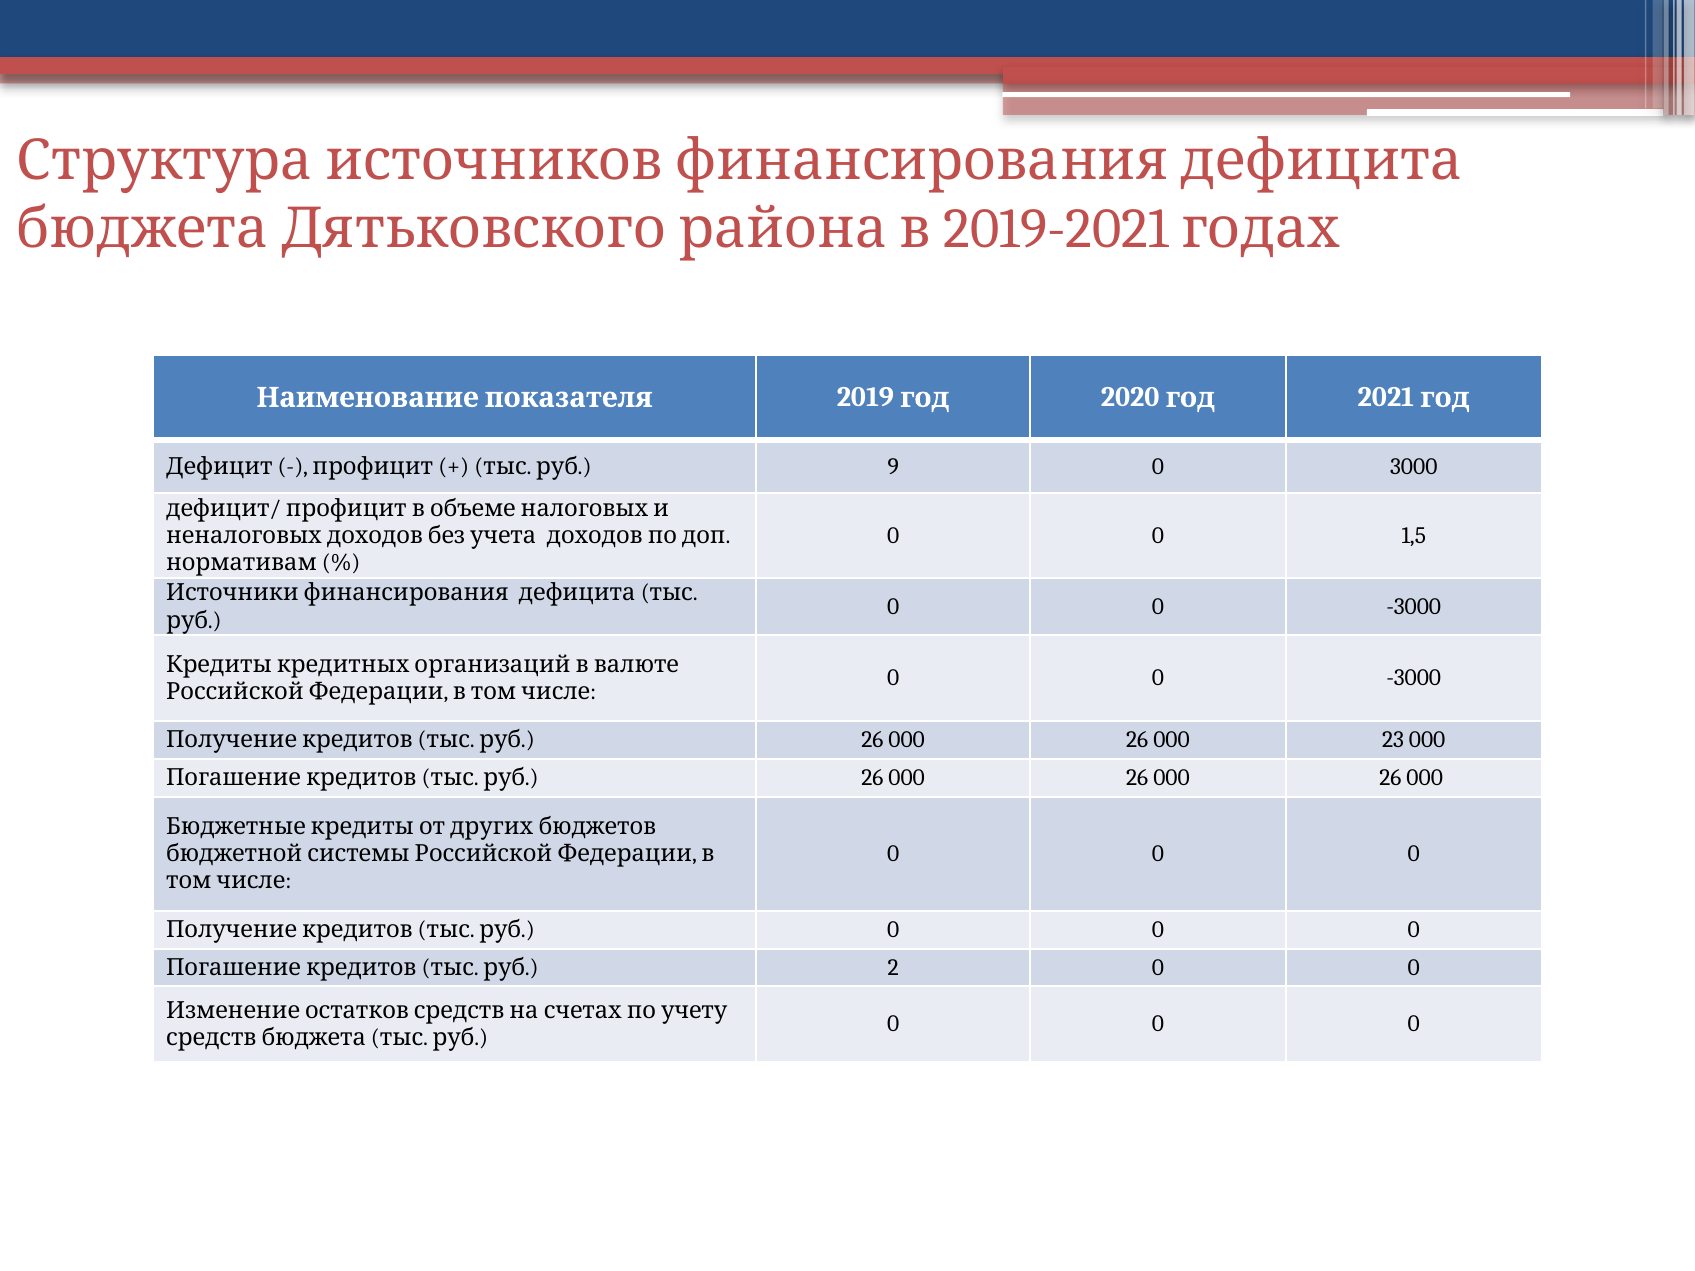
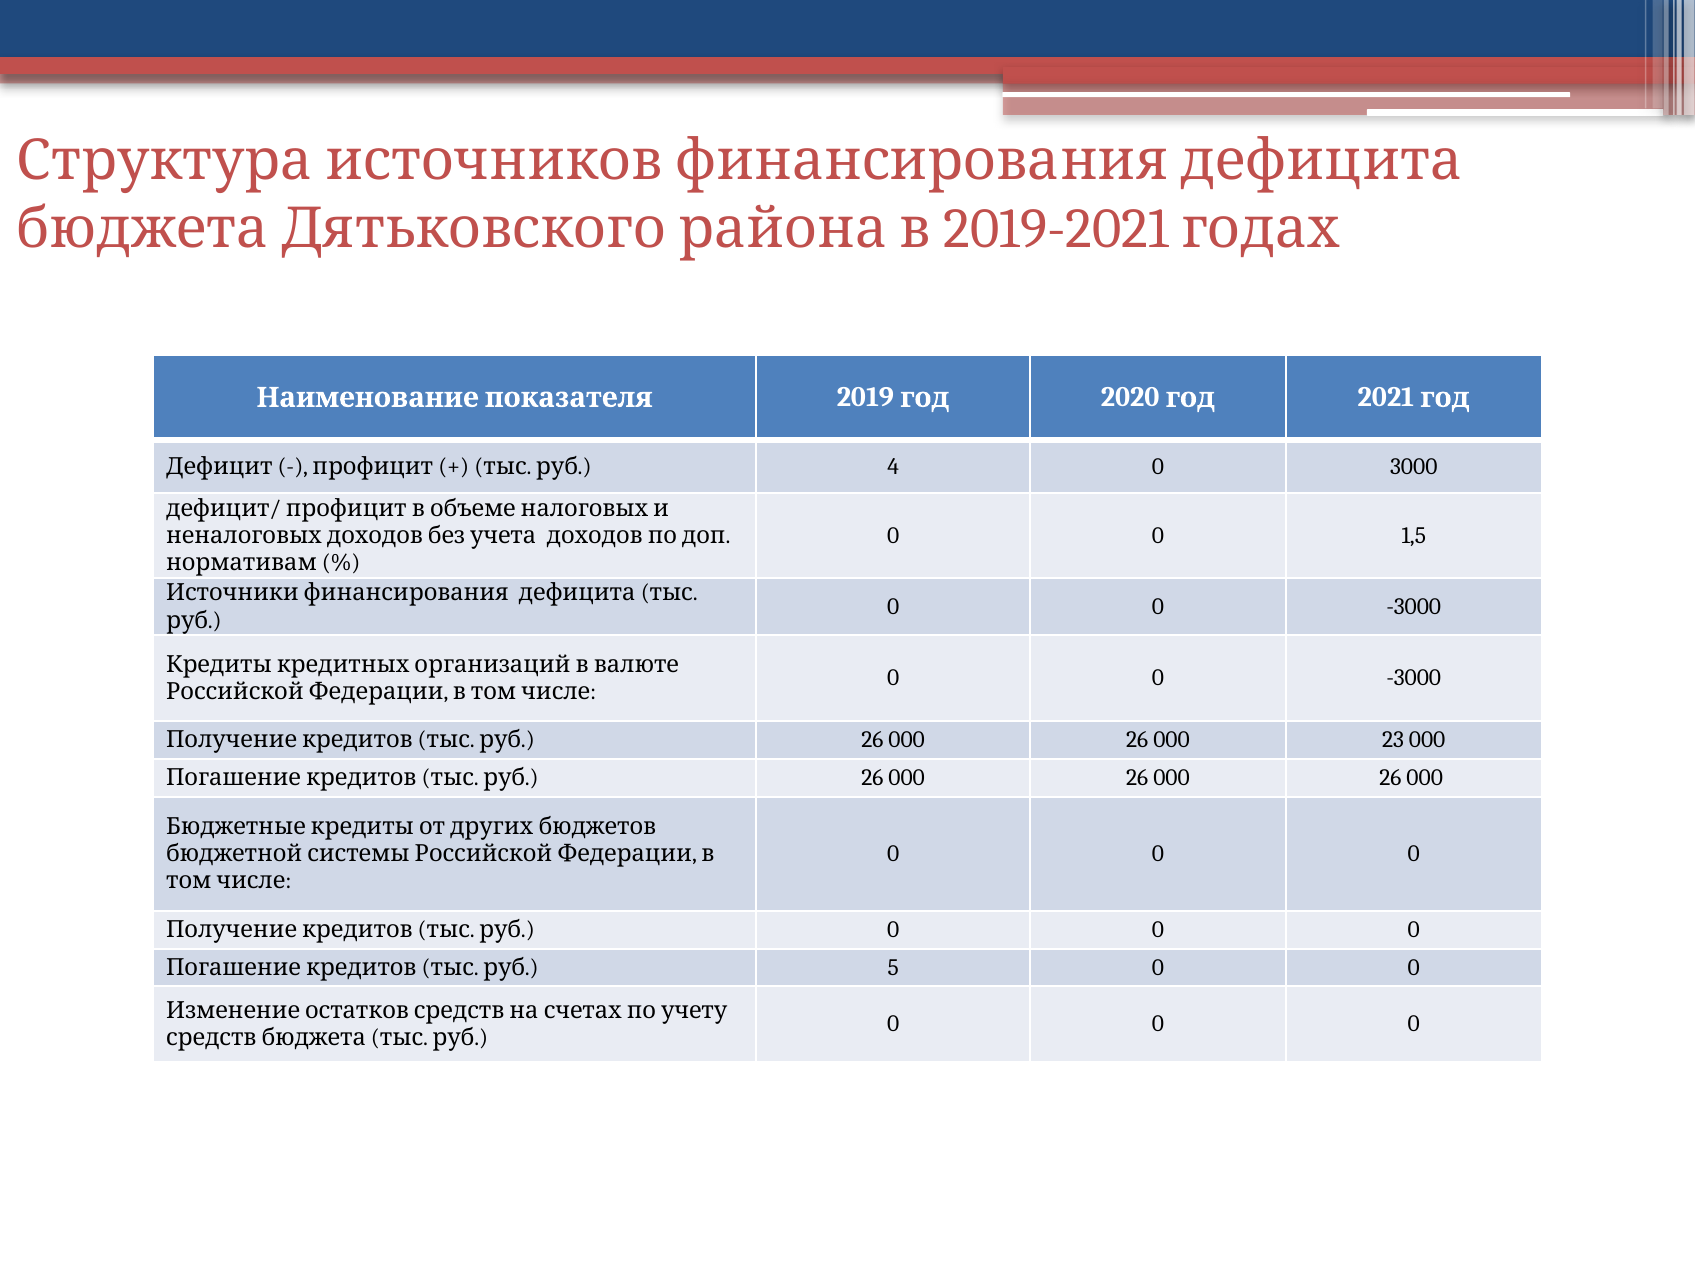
9: 9 -> 4
2: 2 -> 5
